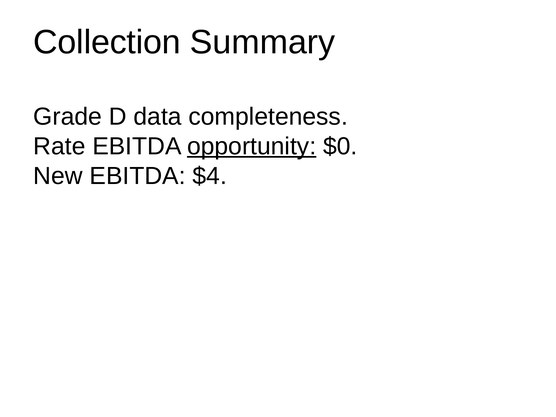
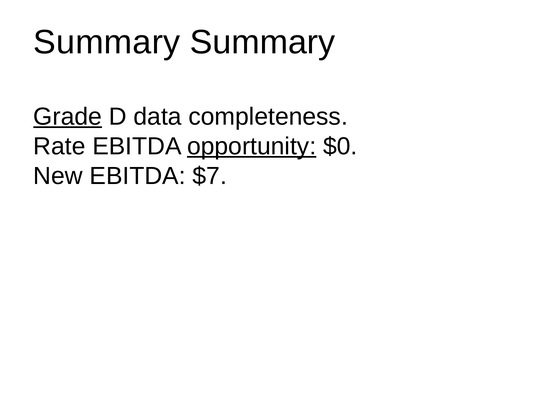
Collection at (107, 42): Collection -> Summary
Grade underline: none -> present
$4: $4 -> $7
